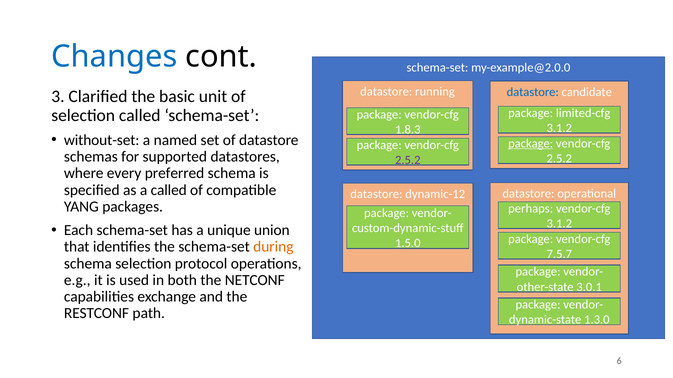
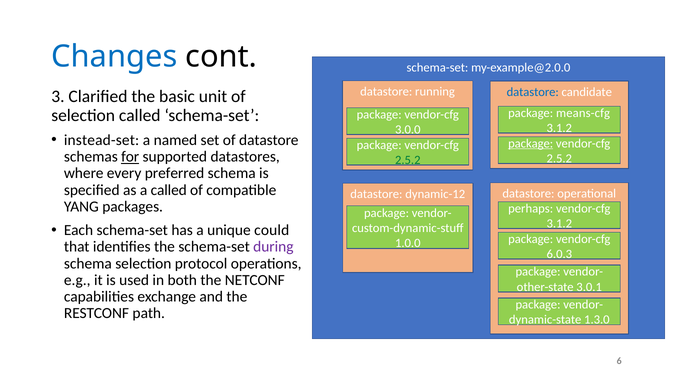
limited-cfg: limited-cfg -> means-cfg
1.8.3: 1.8.3 -> 3.0.0
without-set: without-set -> instead-set
for underline: none -> present
2.5.2 at (408, 160) colour: purple -> green
union: union -> could
1.5.0: 1.5.0 -> 1.0.0
during colour: orange -> purple
7.5.7: 7.5.7 -> 6.0.3
